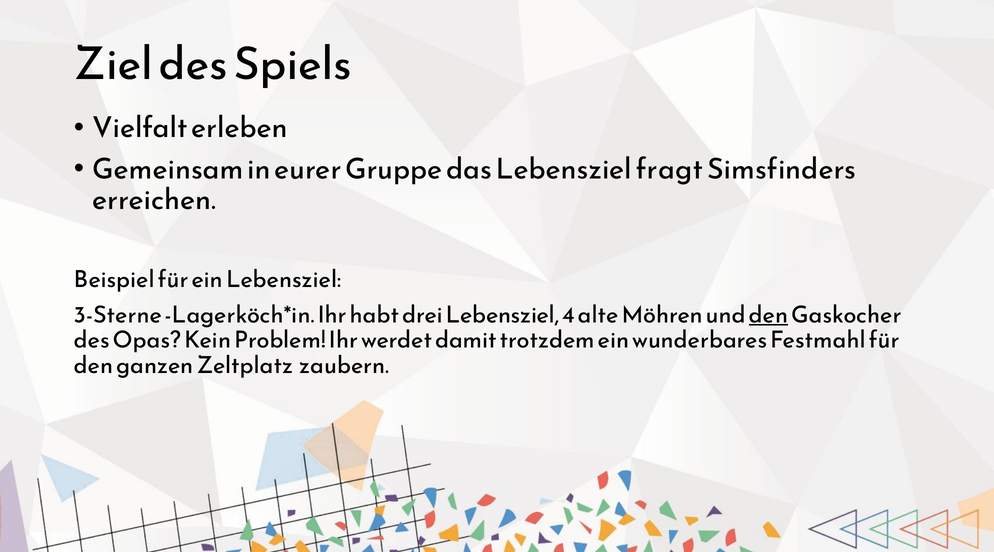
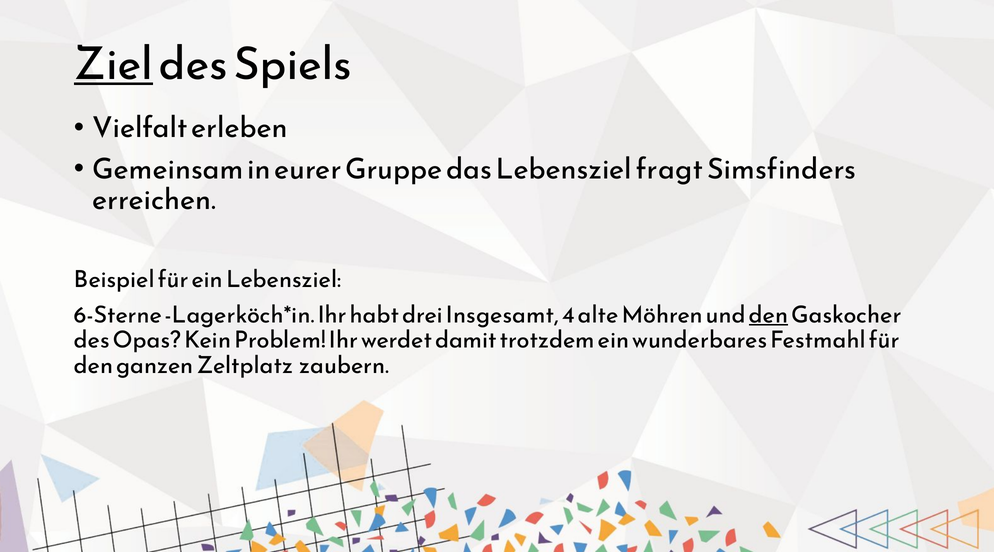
Ziel underline: none -> present
3-Sterne: 3-Sterne -> 6-Sterne
drei Lebensziel: Lebensziel -> Insgesamt
